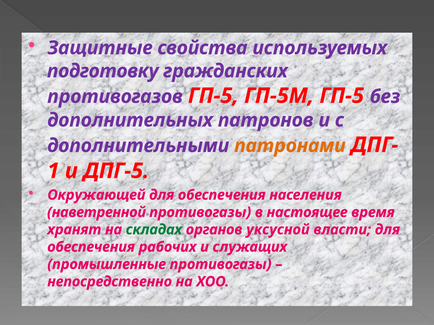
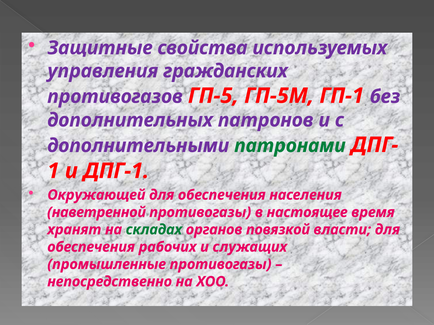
подготовку: подготовку -> управления
ГП-5М ГП-5: ГП-5 -> ГП-1
патронами colour: orange -> green
ДПГ-5: ДПГ-5 -> ДПГ-1
уксусной: уксусной -> повязкой
